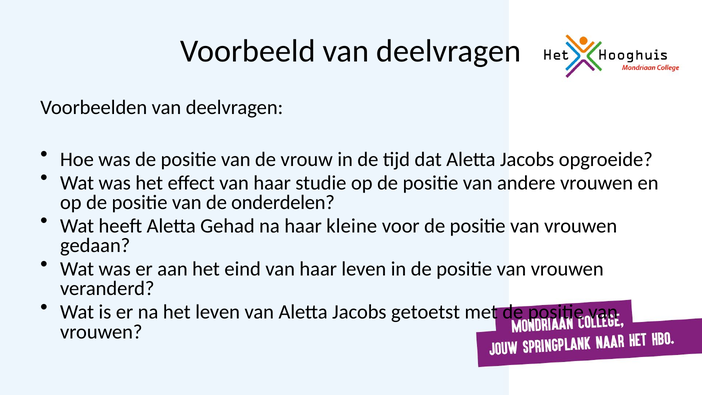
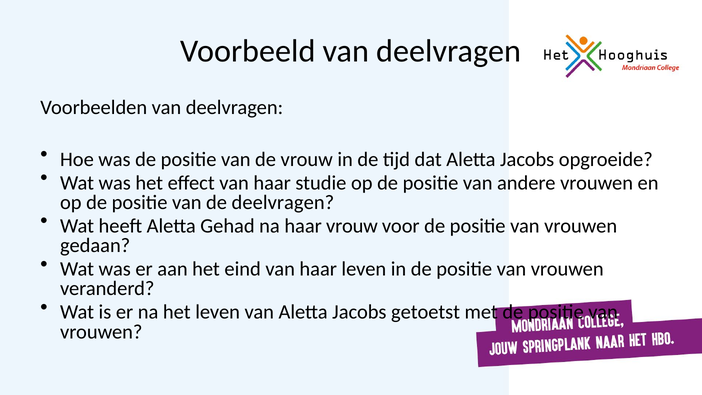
de onderdelen: onderdelen -> deelvragen
haar kleine: kleine -> vrouw
